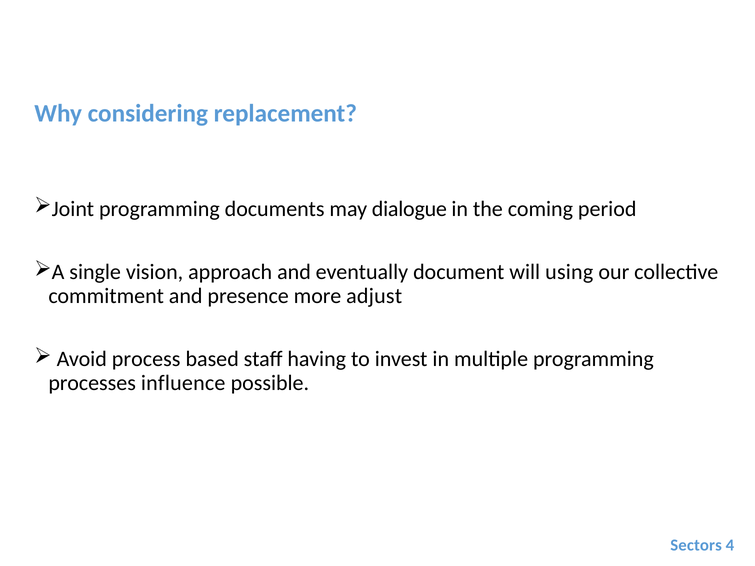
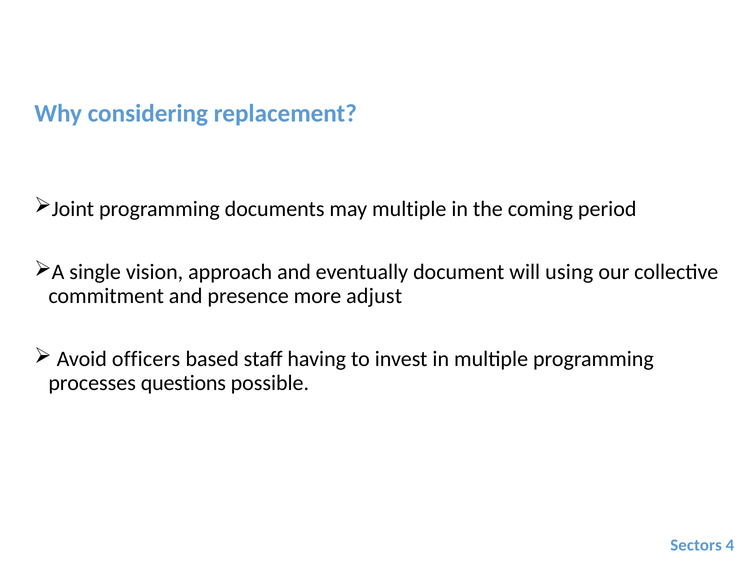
may dialogue: dialogue -> multiple
process: process -> officers
influence: influence -> questions
